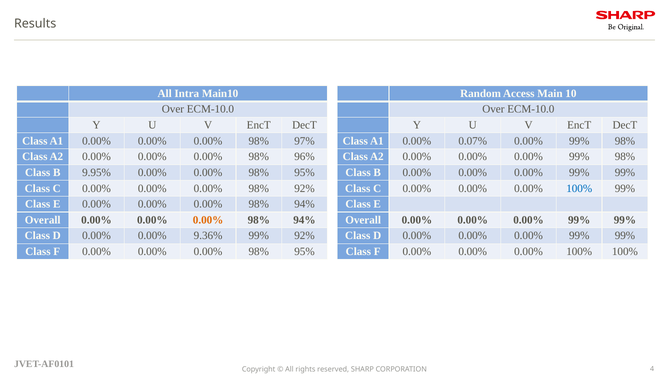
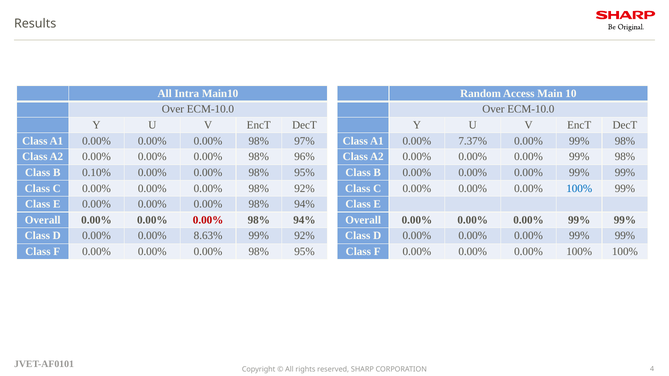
0.07%: 0.07% -> 7.37%
9.95%: 9.95% -> 0.10%
0.00% at (208, 220) colour: orange -> red
9.36%: 9.36% -> 8.63%
